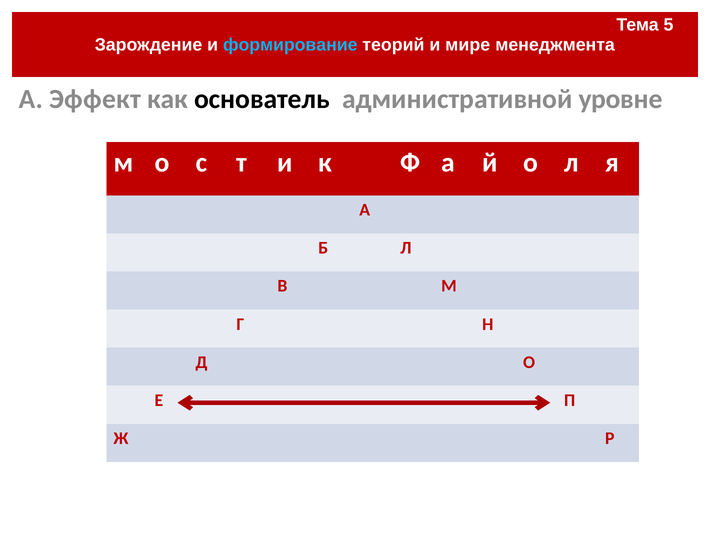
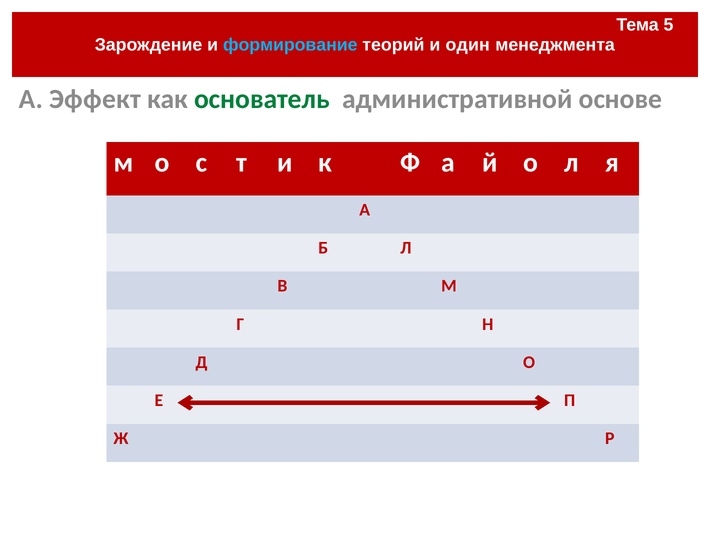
мире: мире -> один
основатель colour: black -> green
уровне: уровне -> основе
